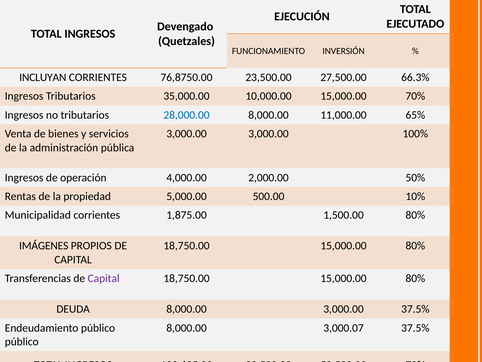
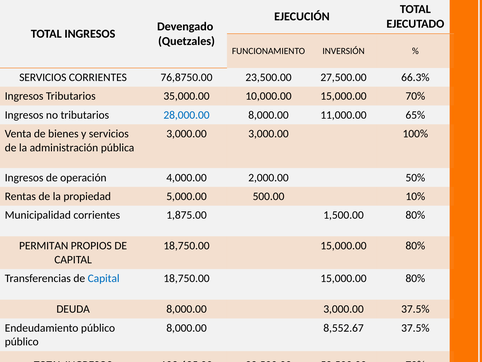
INCLUYAN at (43, 77): INCLUYAN -> SERVICIOS
IMÁGENES: IMÁGENES -> PERMITAN
Capital at (104, 278) colour: purple -> blue
3,000.07: 3,000.07 -> 8,552.67
